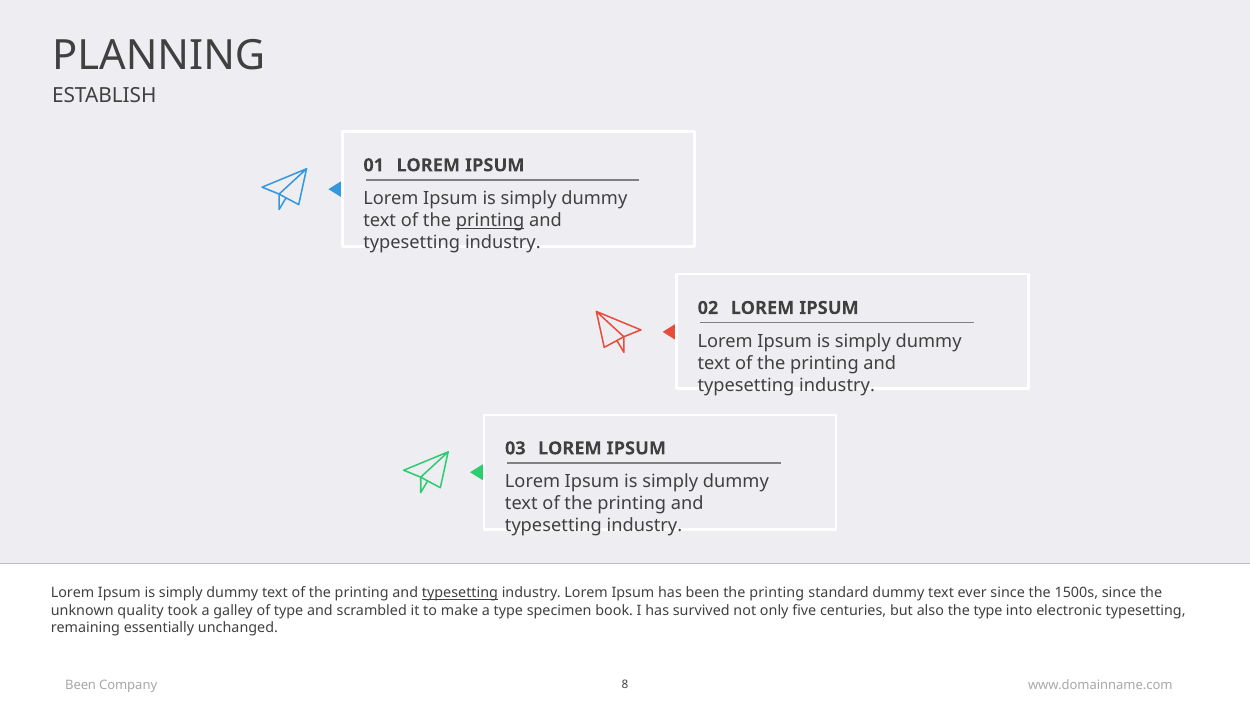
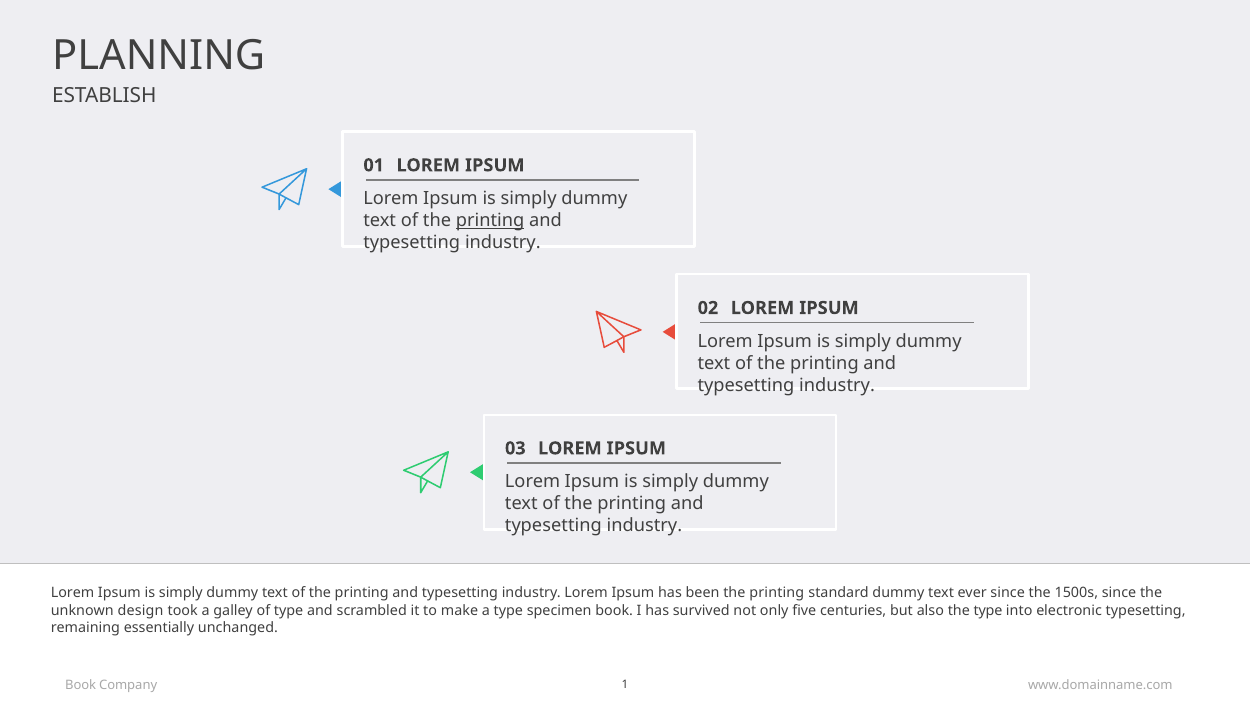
typesetting at (460, 593) underline: present -> none
quality: quality -> design
Been at (81, 685): Been -> Book
8: 8 -> 1
